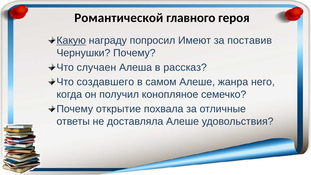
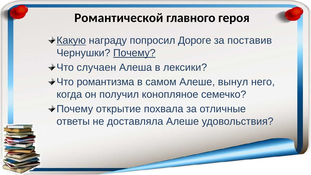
Имеют: Имеют -> Дороге
Почему at (134, 53) underline: none -> present
рассказ: рассказ -> лексики
создавшего: создавшего -> романтизма
жанра: жанра -> вынул
